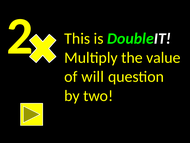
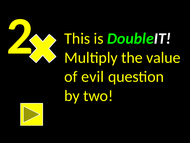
will: will -> evil
